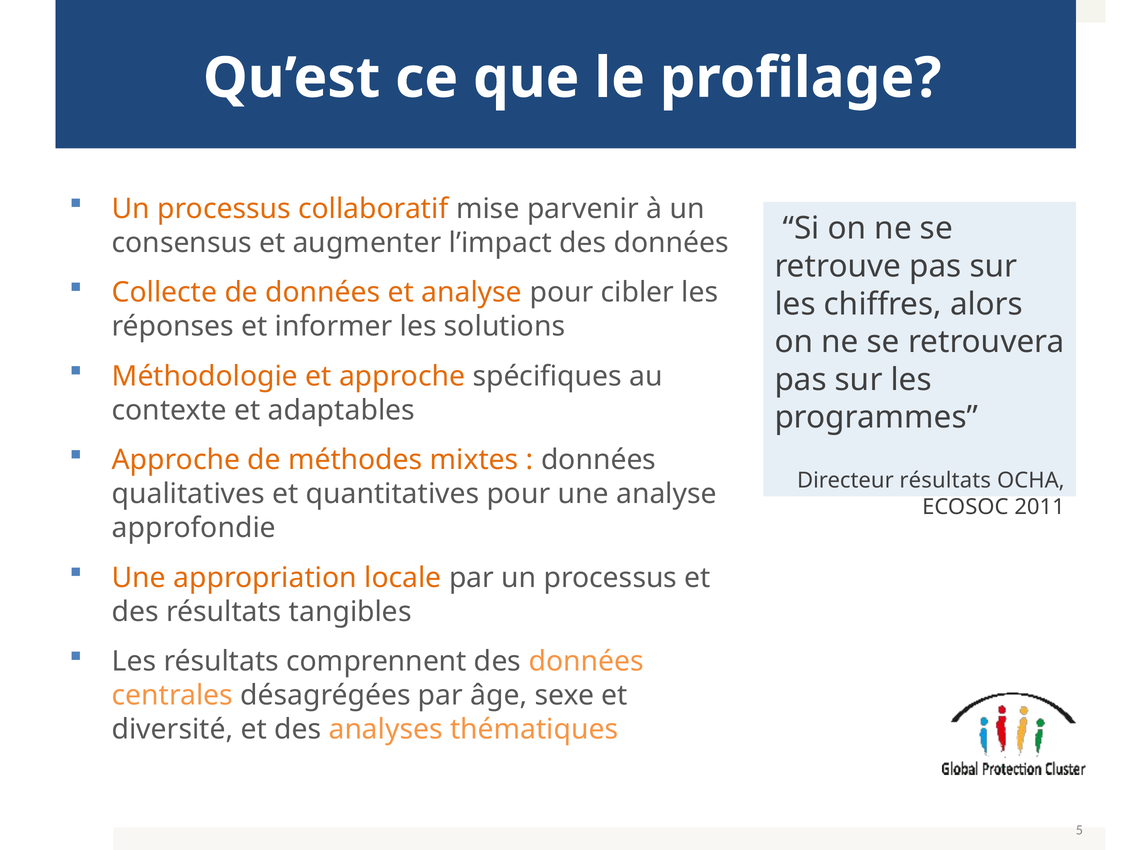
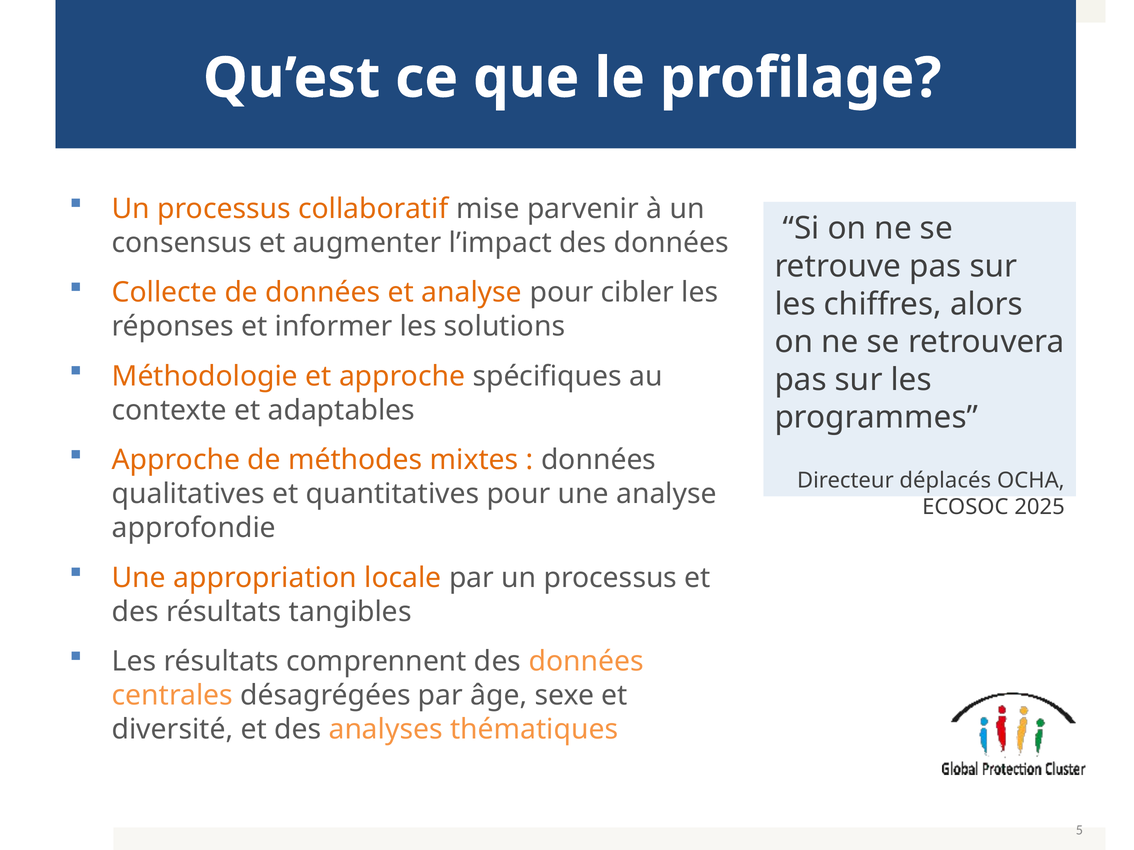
Directeur résultats: résultats -> déplacés
2011: 2011 -> 2025
